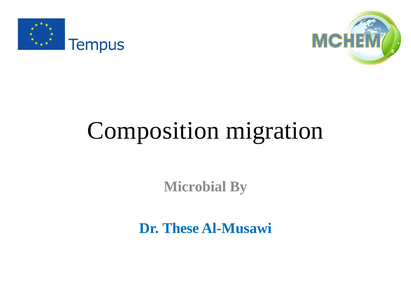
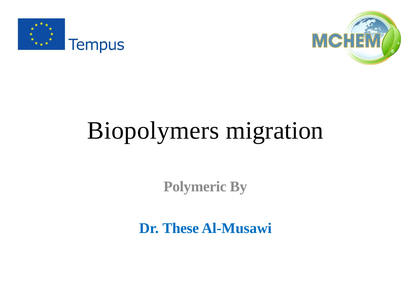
Composition: Composition -> Biopolymers
Microbial: Microbial -> Polymeric
